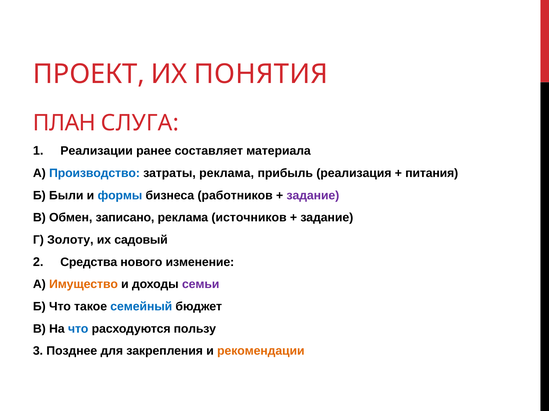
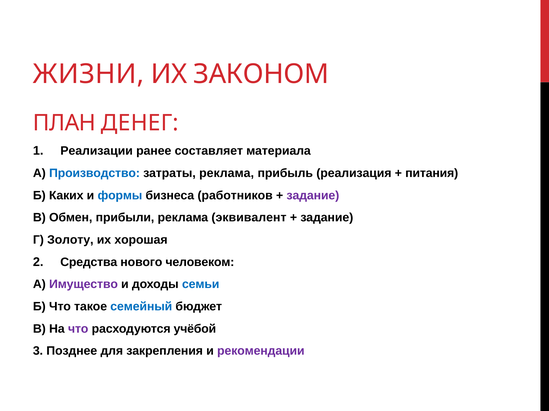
ПРОЕКТ: ПРОЕКТ -> ЖИЗНИ
ПОНЯТИЯ: ПОНЯТИЯ -> ЗАКОНОМ
СЛУГА: СЛУГА -> ДЕНЕГ
Были: Были -> Каких
записано: записано -> прибыли
источников: источников -> эквивалент
садовый: садовый -> хорошая
изменение: изменение -> человеком
Имущество colour: orange -> purple
семьи colour: purple -> blue
что at (78, 329) colour: blue -> purple
пользу: пользу -> учёбой
рекомендации colour: orange -> purple
